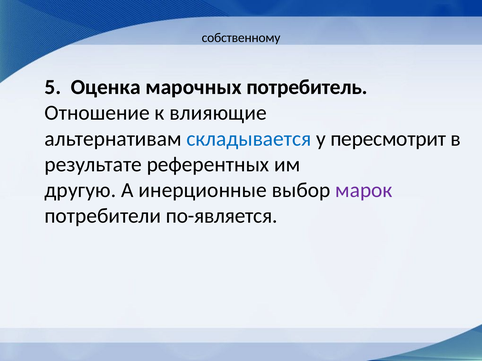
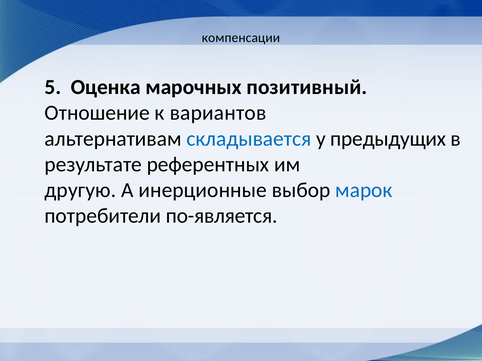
собственному: собственному -> компенсации
потребитель: потребитель -> позитивный
влияющие: влияющие -> вариантов
пересмотрит: пересмотрит -> предыдущих
марок colour: purple -> blue
